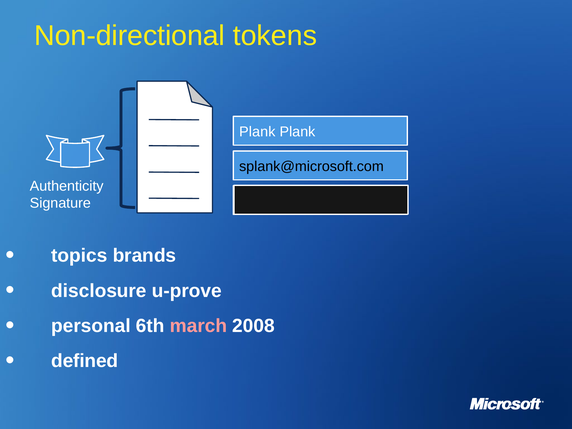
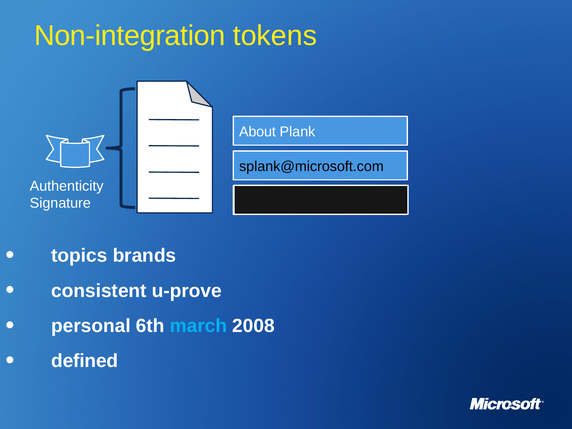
Non-directional: Non-directional -> Non-integration
Plank at (257, 132): Plank -> About
disclosure: disclosure -> consistent
march colour: pink -> light blue
